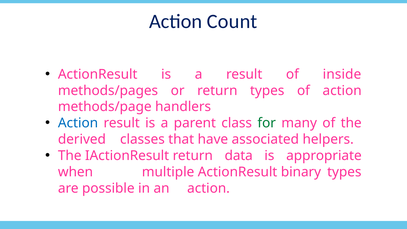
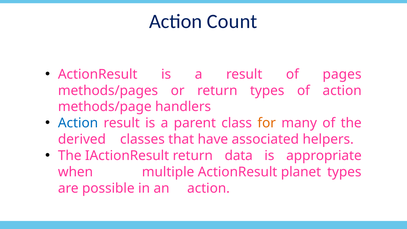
inside: inside -> pages
for colour: green -> orange
binary: binary -> planet
